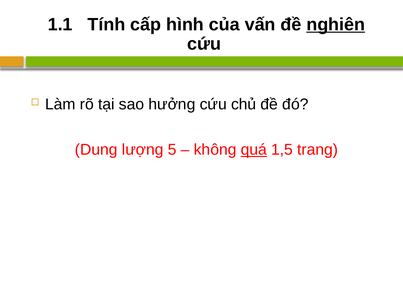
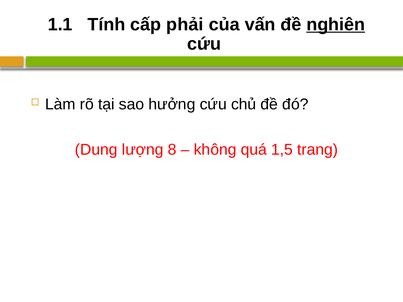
hình: hình -> phải
5: 5 -> 8
quá underline: present -> none
